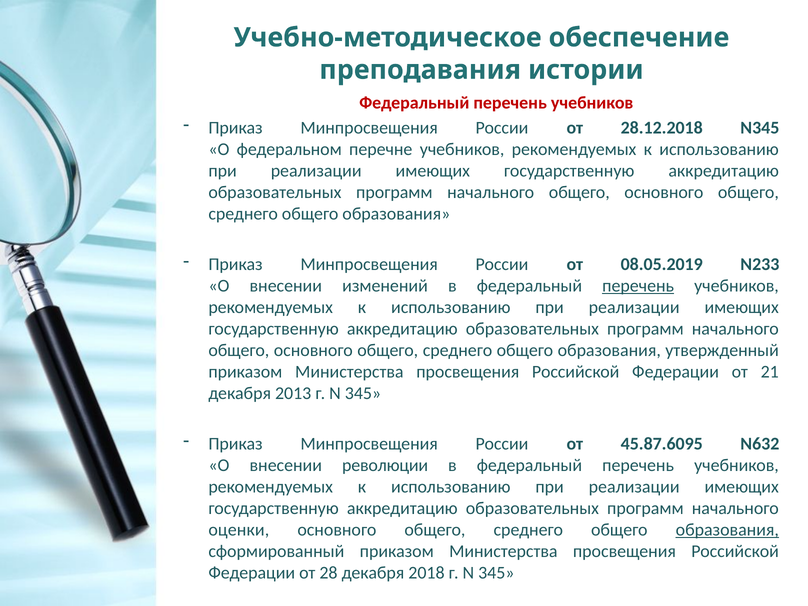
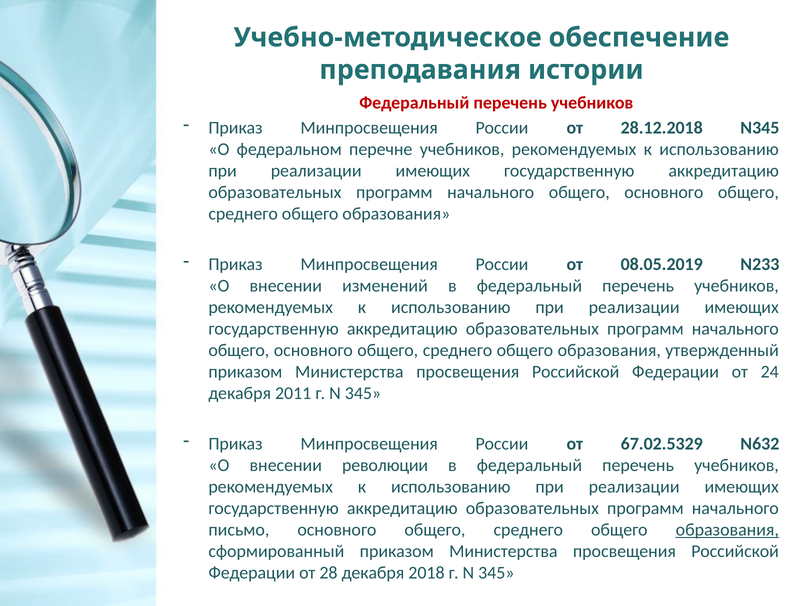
перечень at (638, 286) underline: present -> none
21: 21 -> 24
2013: 2013 -> 2011
45.87.6095: 45.87.6095 -> 67.02.5329
оценки: оценки -> письмо
